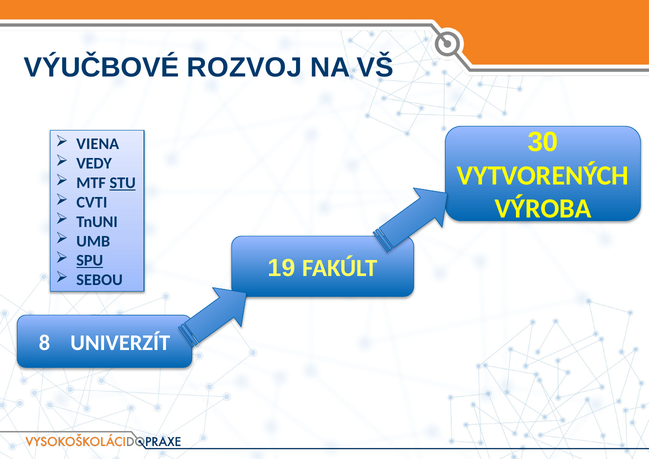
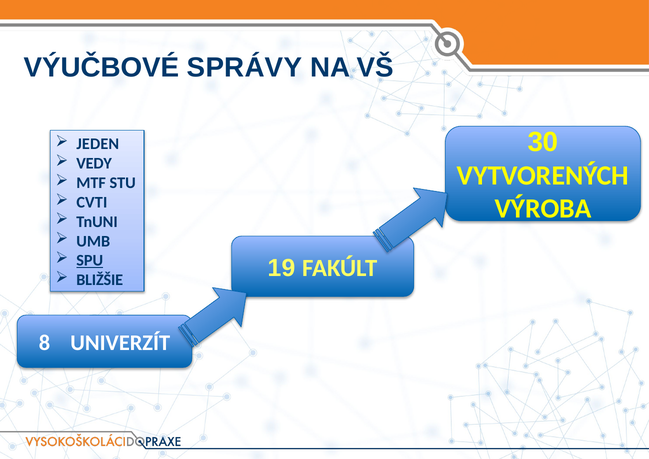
ROZVOJ: ROZVOJ -> SPRÁVY
VIENA: VIENA -> JEDEN
STU underline: present -> none
SEBOU: SEBOU -> BLIŽŠIE
